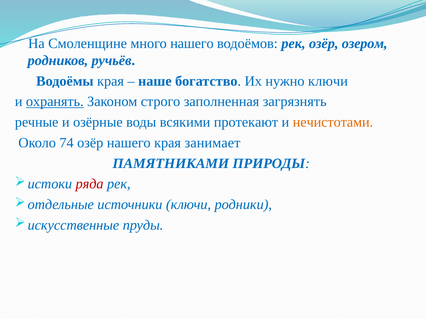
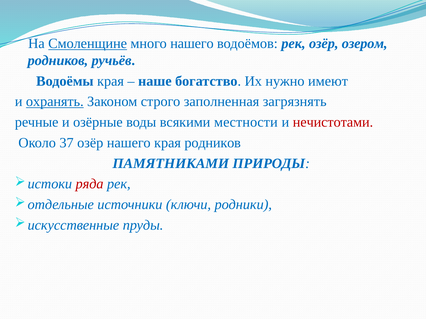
Смоленщине underline: none -> present
нужно ключи: ключи -> имеют
протекают: протекают -> местности
нечистотами colour: orange -> red
74: 74 -> 37
края занимает: занимает -> родников
